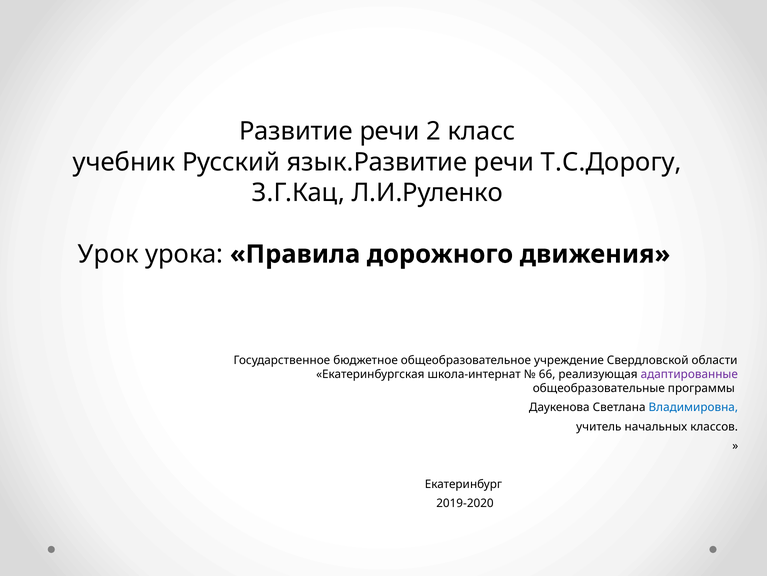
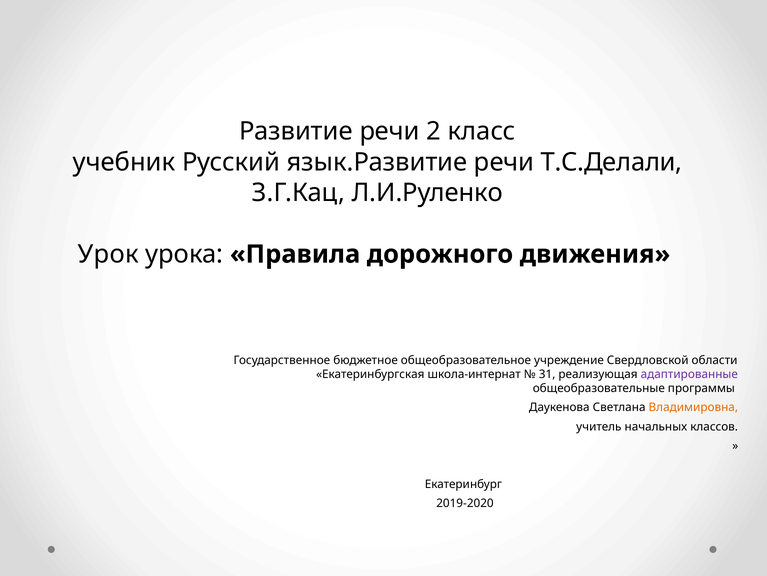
Т.С.Дорогу: Т.С.Дорогу -> Т.С.Делали
66: 66 -> 31
Владимировна colour: blue -> orange
